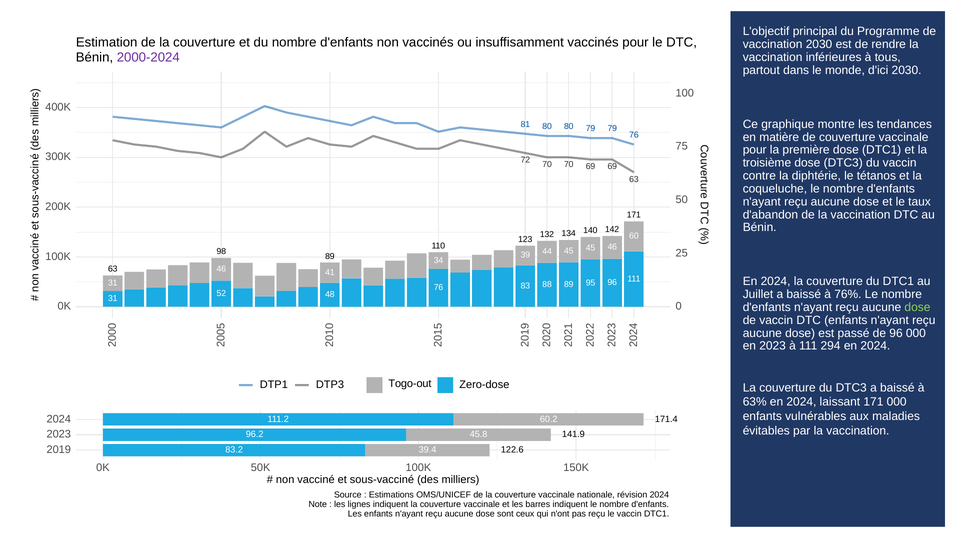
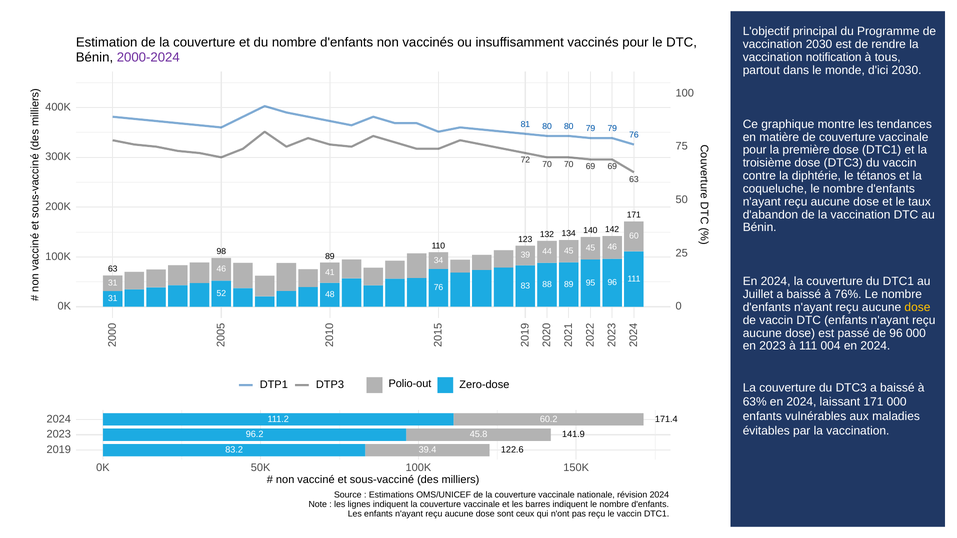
inférieures: inférieures -> notification
dose at (917, 308) colour: light green -> yellow
294: 294 -> 004
Togo-out: Togo-out -> Polio-out
